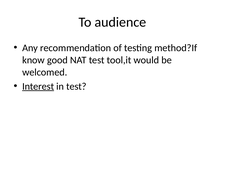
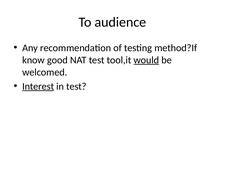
would underline: none -> present
